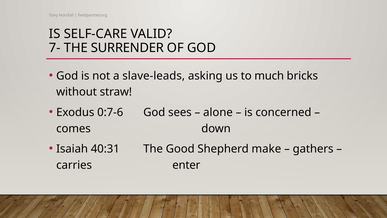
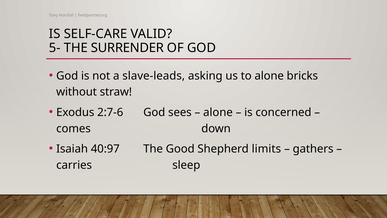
7-: 7- -> 5-
to much: much -> alone
0:7-6: 0:7-6 -> 2:7-6
40:31: 40:31 -> 40:97
make: make -> limits
enter: enter -> sleep
